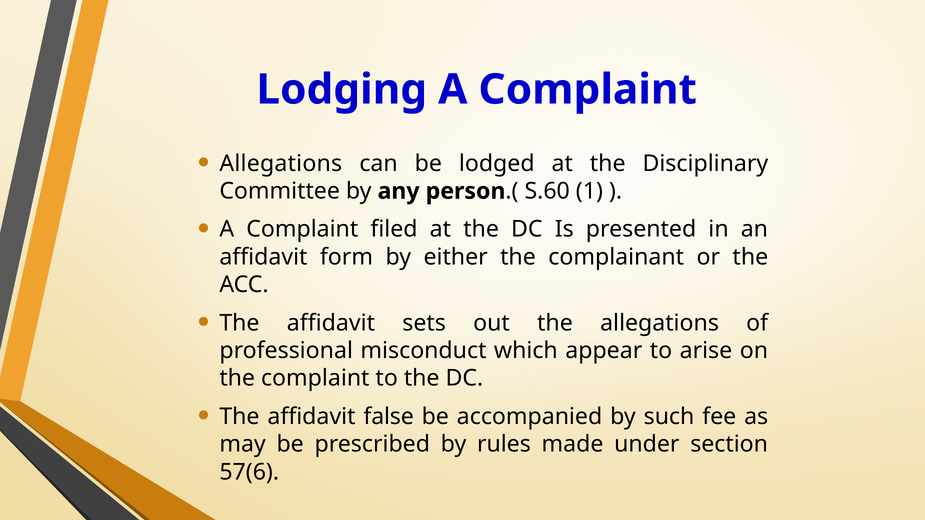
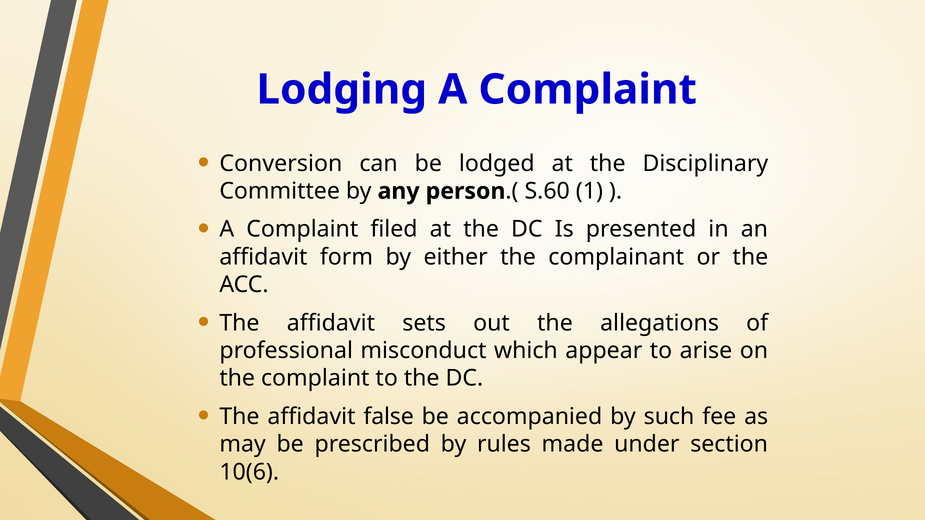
Allegations at (281, 164): Allegations -> Conversion
57(6: 57(6 -> 10(6
